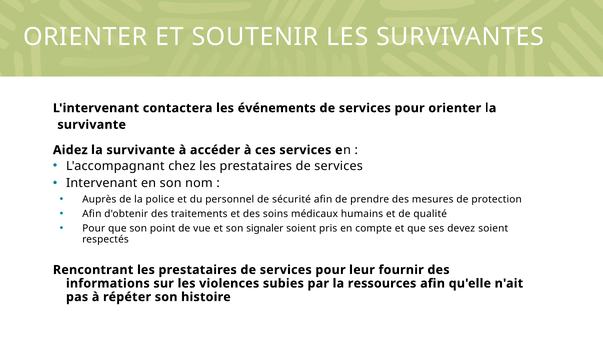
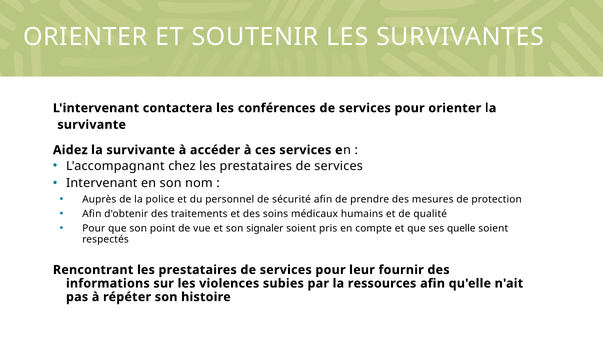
événements: événements -> conférences
devez: devez -> quelle
